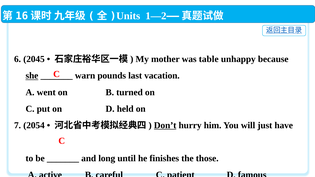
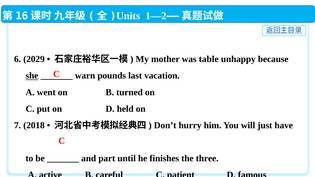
2045: 2045 -> 2029
2054: 2054 -> 2018
Don’t underline: present -> none
long: long -> part
those: those -> three
